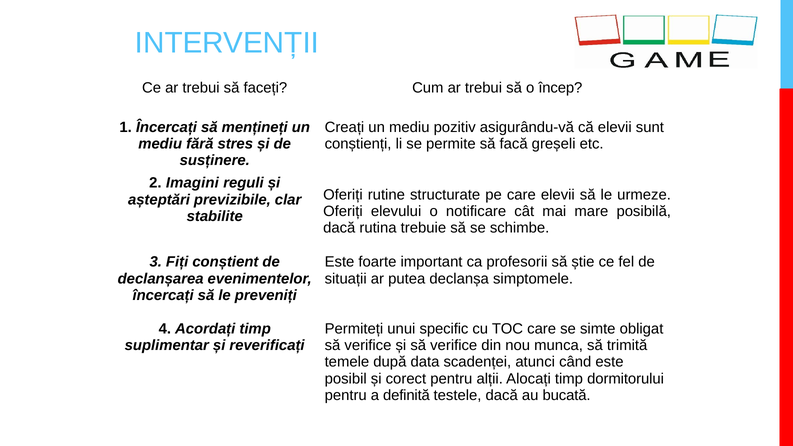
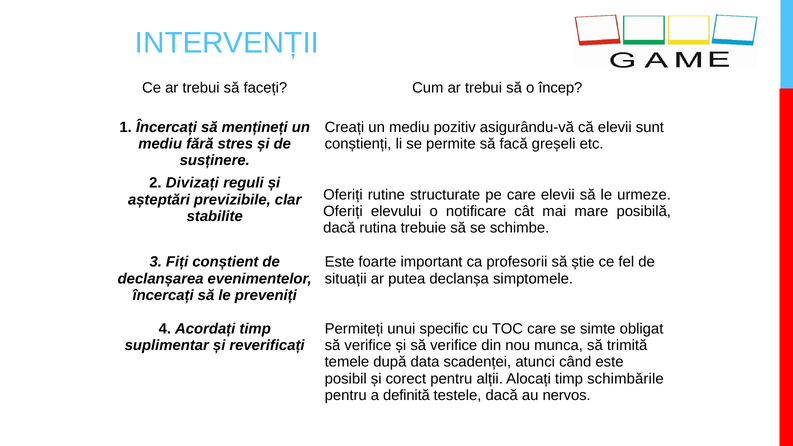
Imagini: Imagini -> Divizați
dormitorului: dormitorului -> schimbările
bucată: bucată -> nervos
